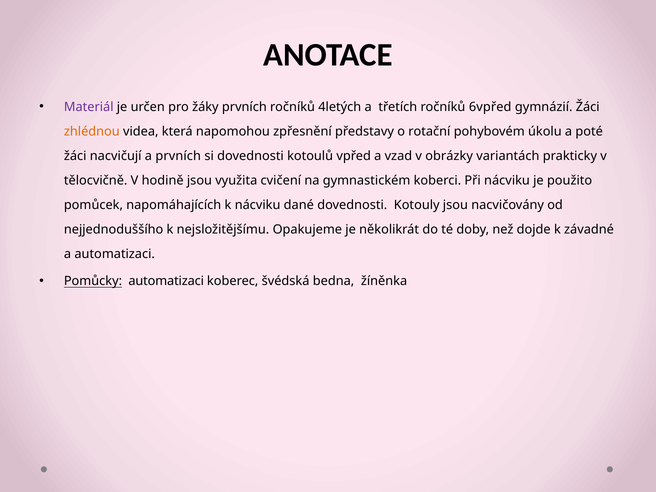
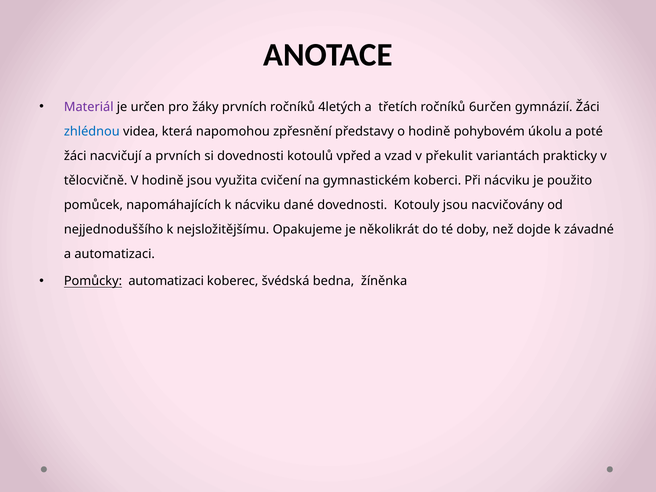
6vpřed: 6vpřed -> 6určen
zhlédnou colour: orange -> blue
o rotační: rotační -> hodině
obrázky: obrázky -> překulit
